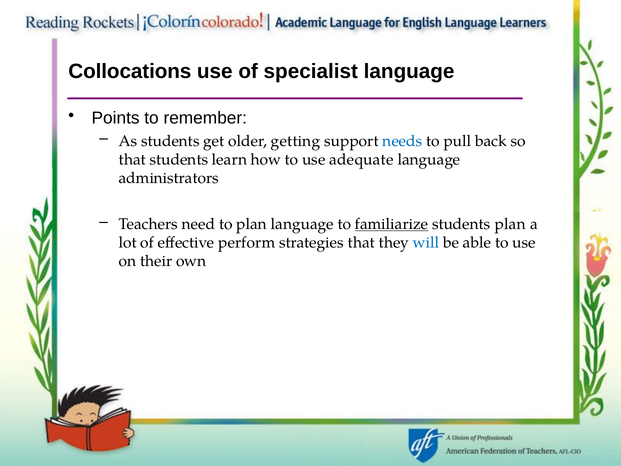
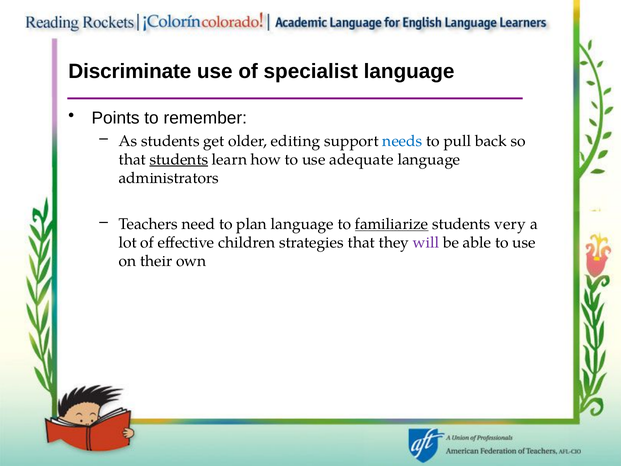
Collocations: Collocations -> Discriminate
getting: getting -> editing
students at (179, 159) underline: none -> present
students plan: plan -> very
perform: perform -> children
will colour: blue -> purple
